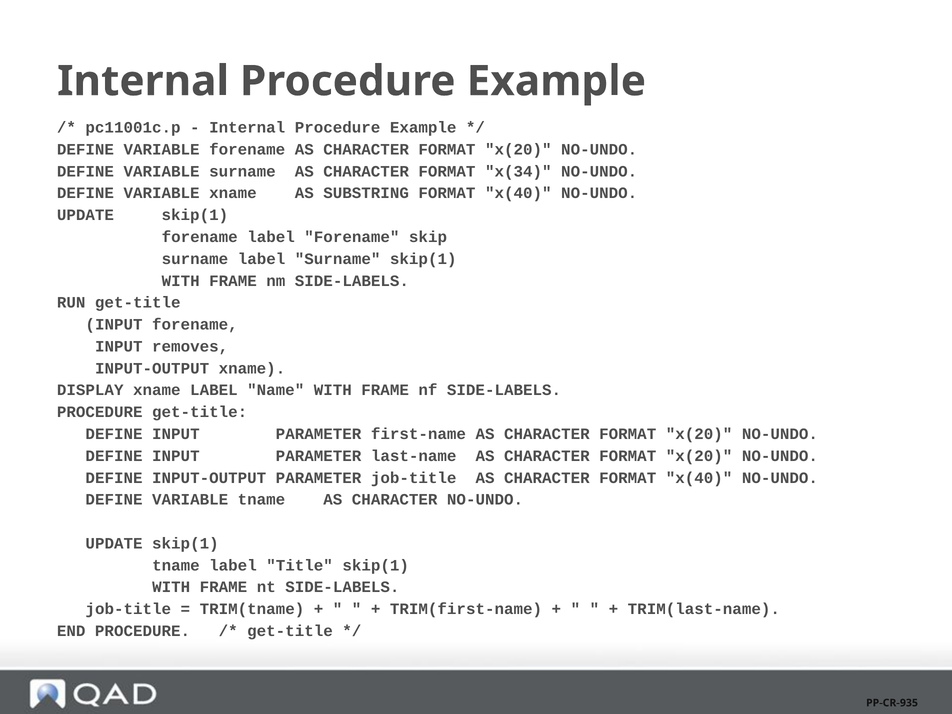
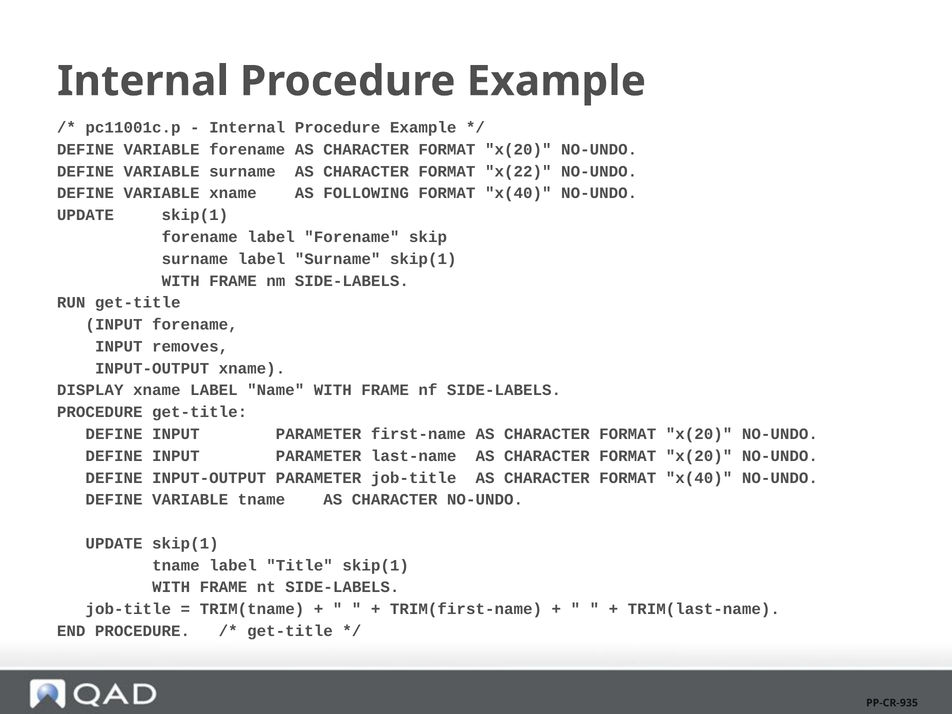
x(34: x(34 -> x(22
SUBSTRING: SUBSTRING -> FOLLOWING
